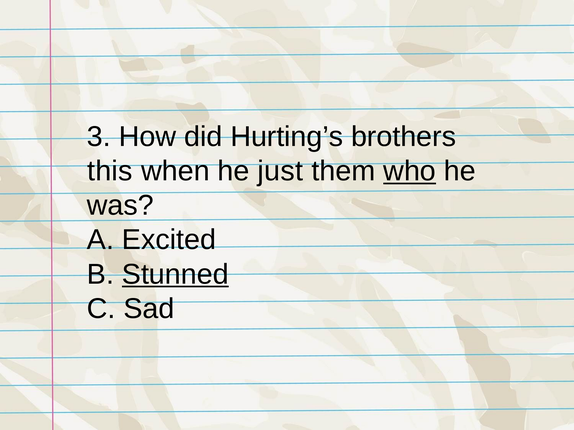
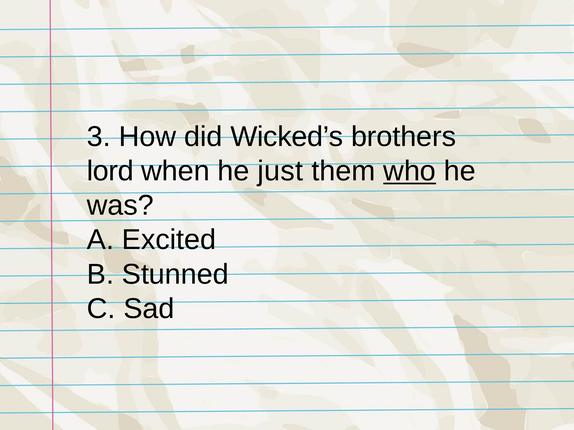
Hurting’s: Hurting’s -> Wicked’s
this: this -> lord
Stunned underline: present -> none
